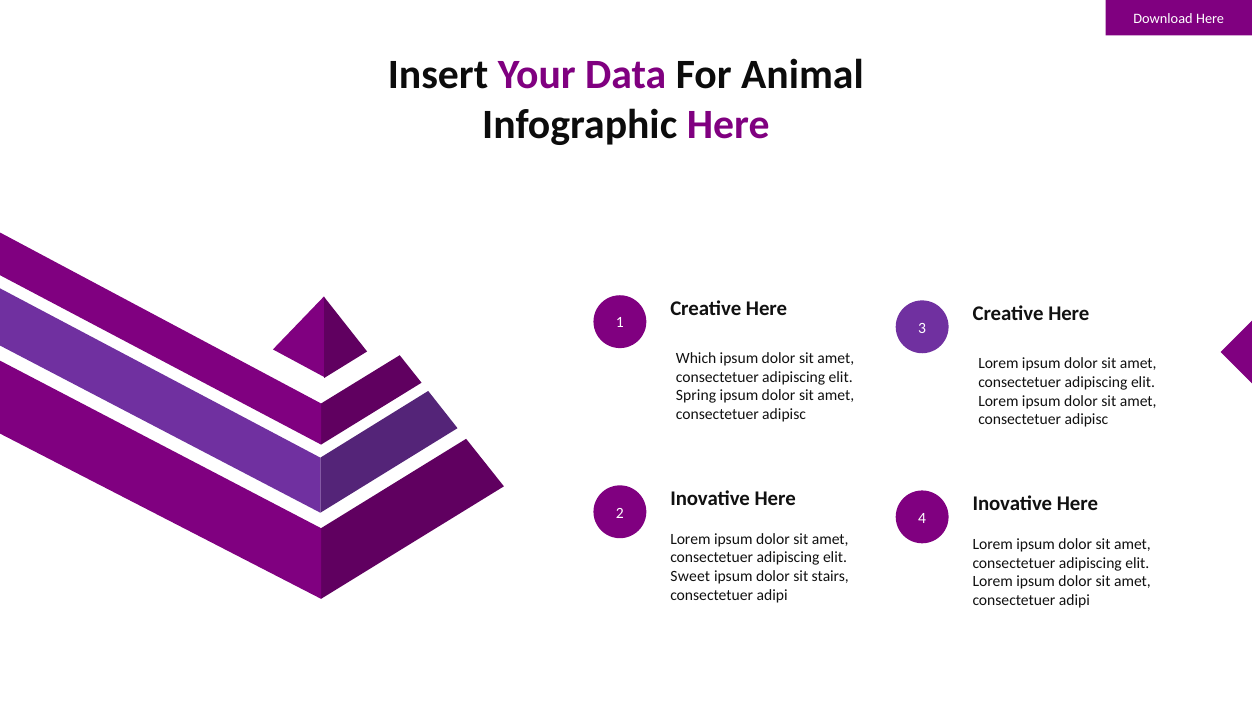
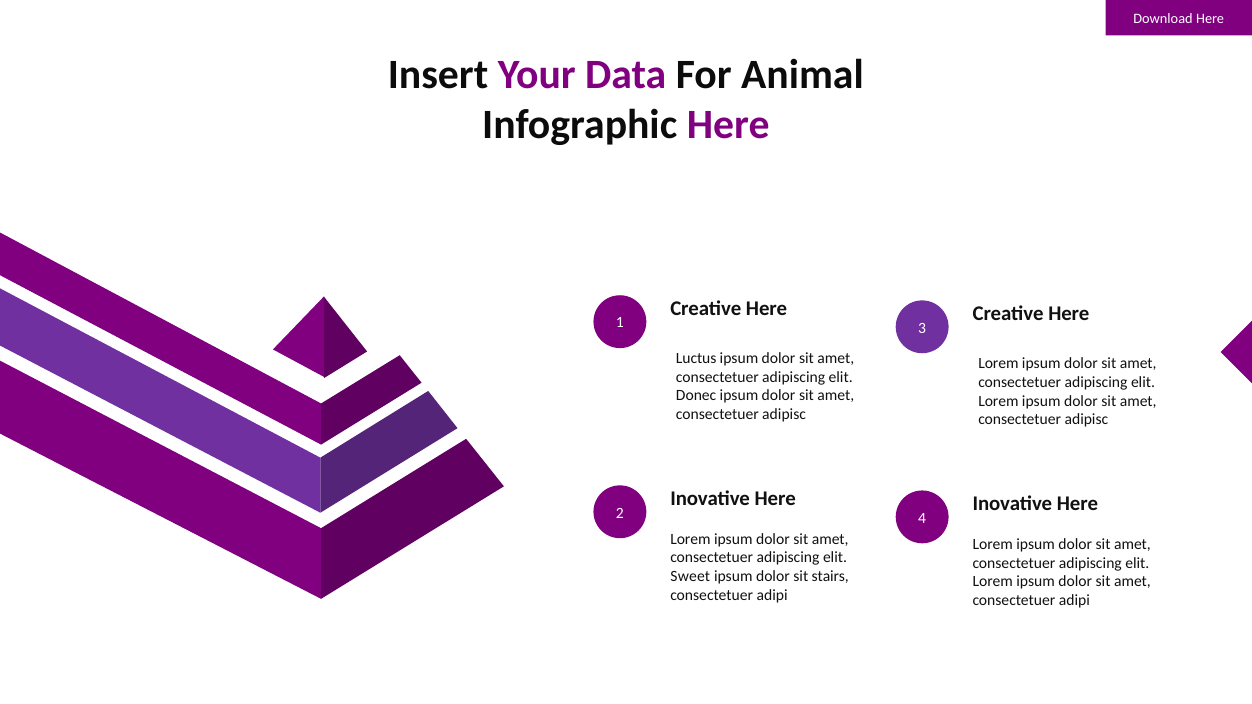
Which: Which -> Luctus
Spring: Spring -> Donec
